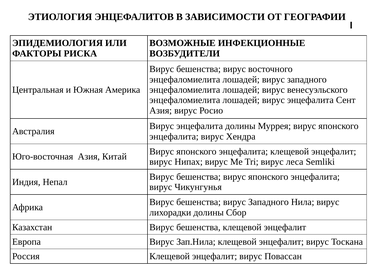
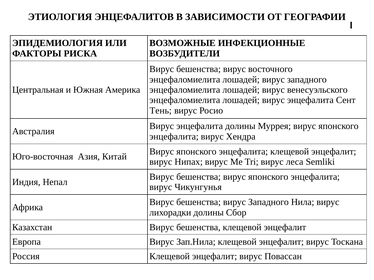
Азия at (161, 111): Азия -> Тень
